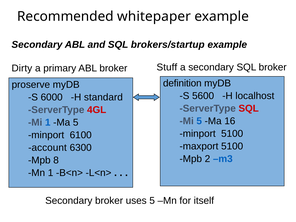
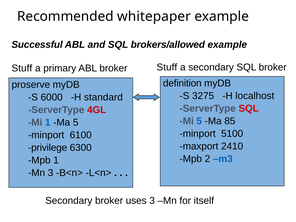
Secondary at (37, 45): Secondary -> Successful
brokers/startup: brokers/startup -> brokers/allowed
Dirty at (22, 68): Dirty -> Stuff
5600: 5600 -> 3275
16: 16 -> 85
maxport 5100: 5100 -> 2410
account: account -> privilege
Mpb 8: 8 -> 1
Mn 1: 1 -> 3
uses 5: 5 -> 3
